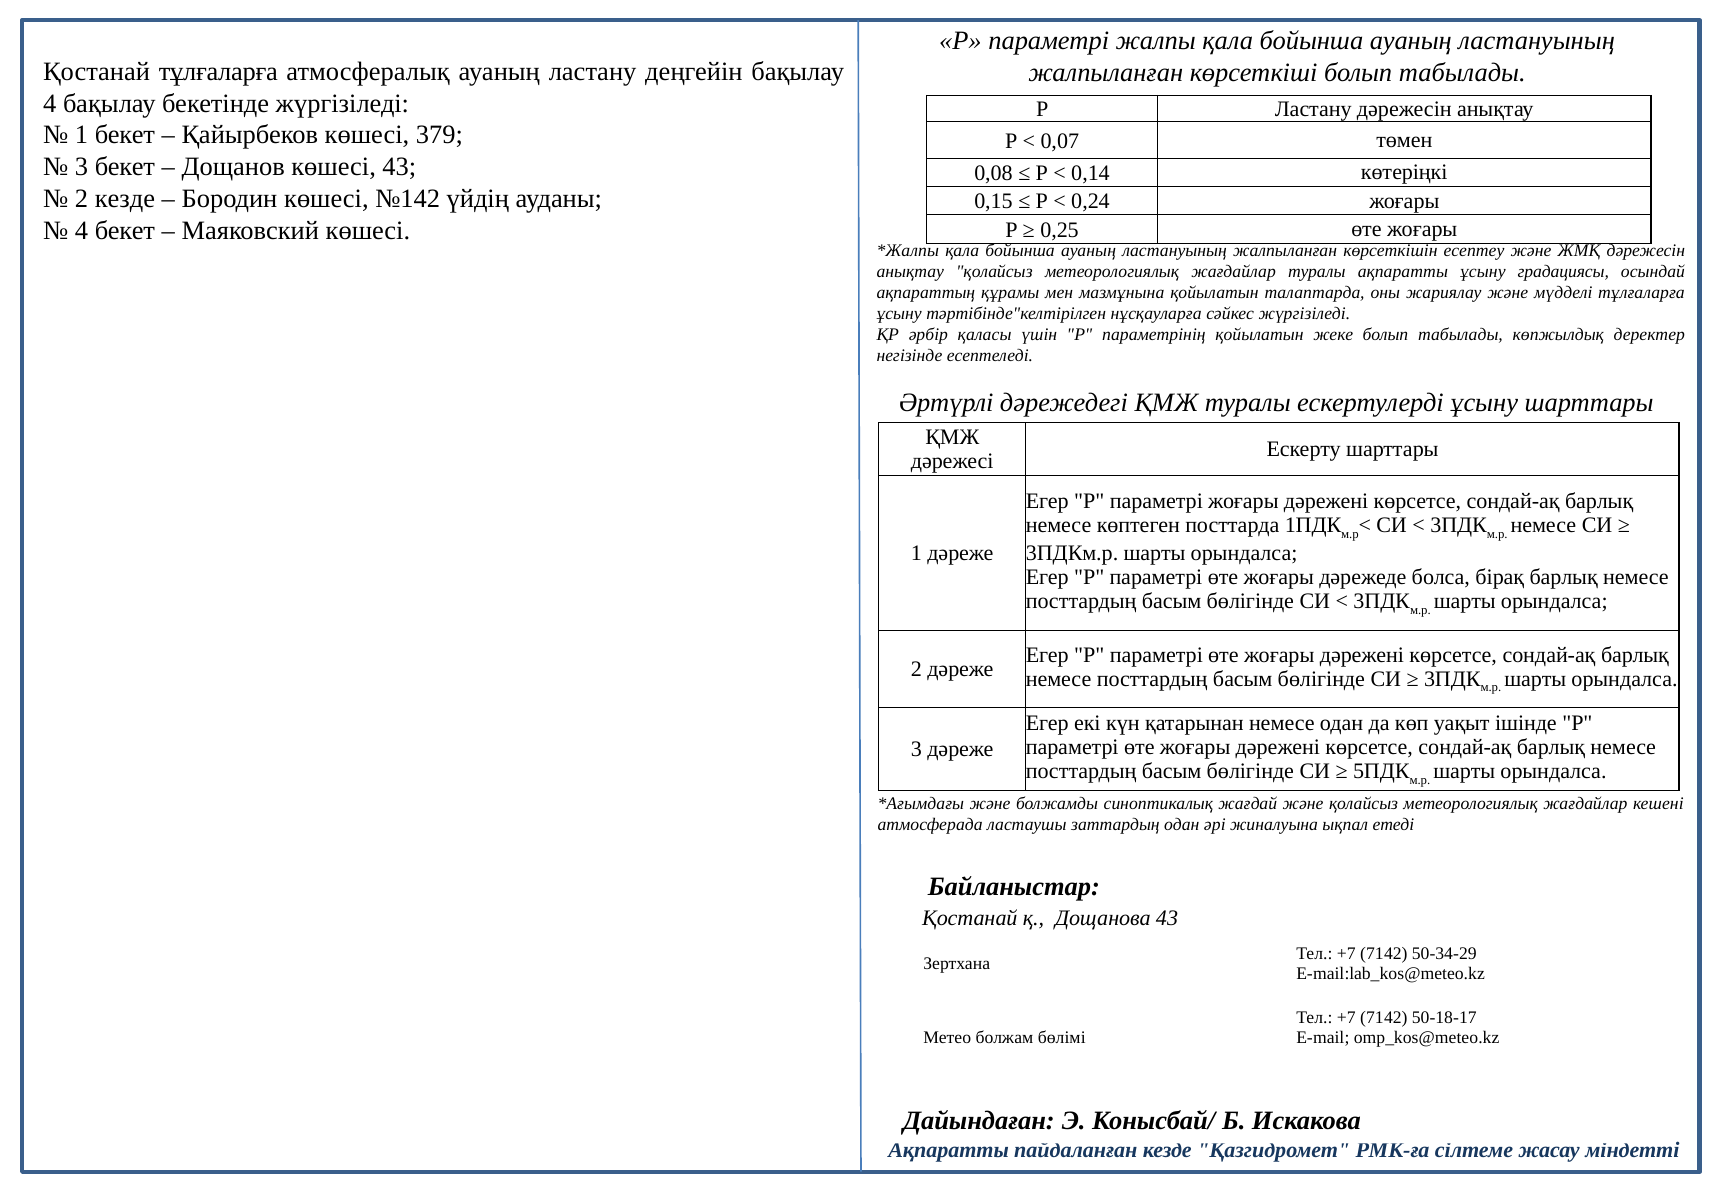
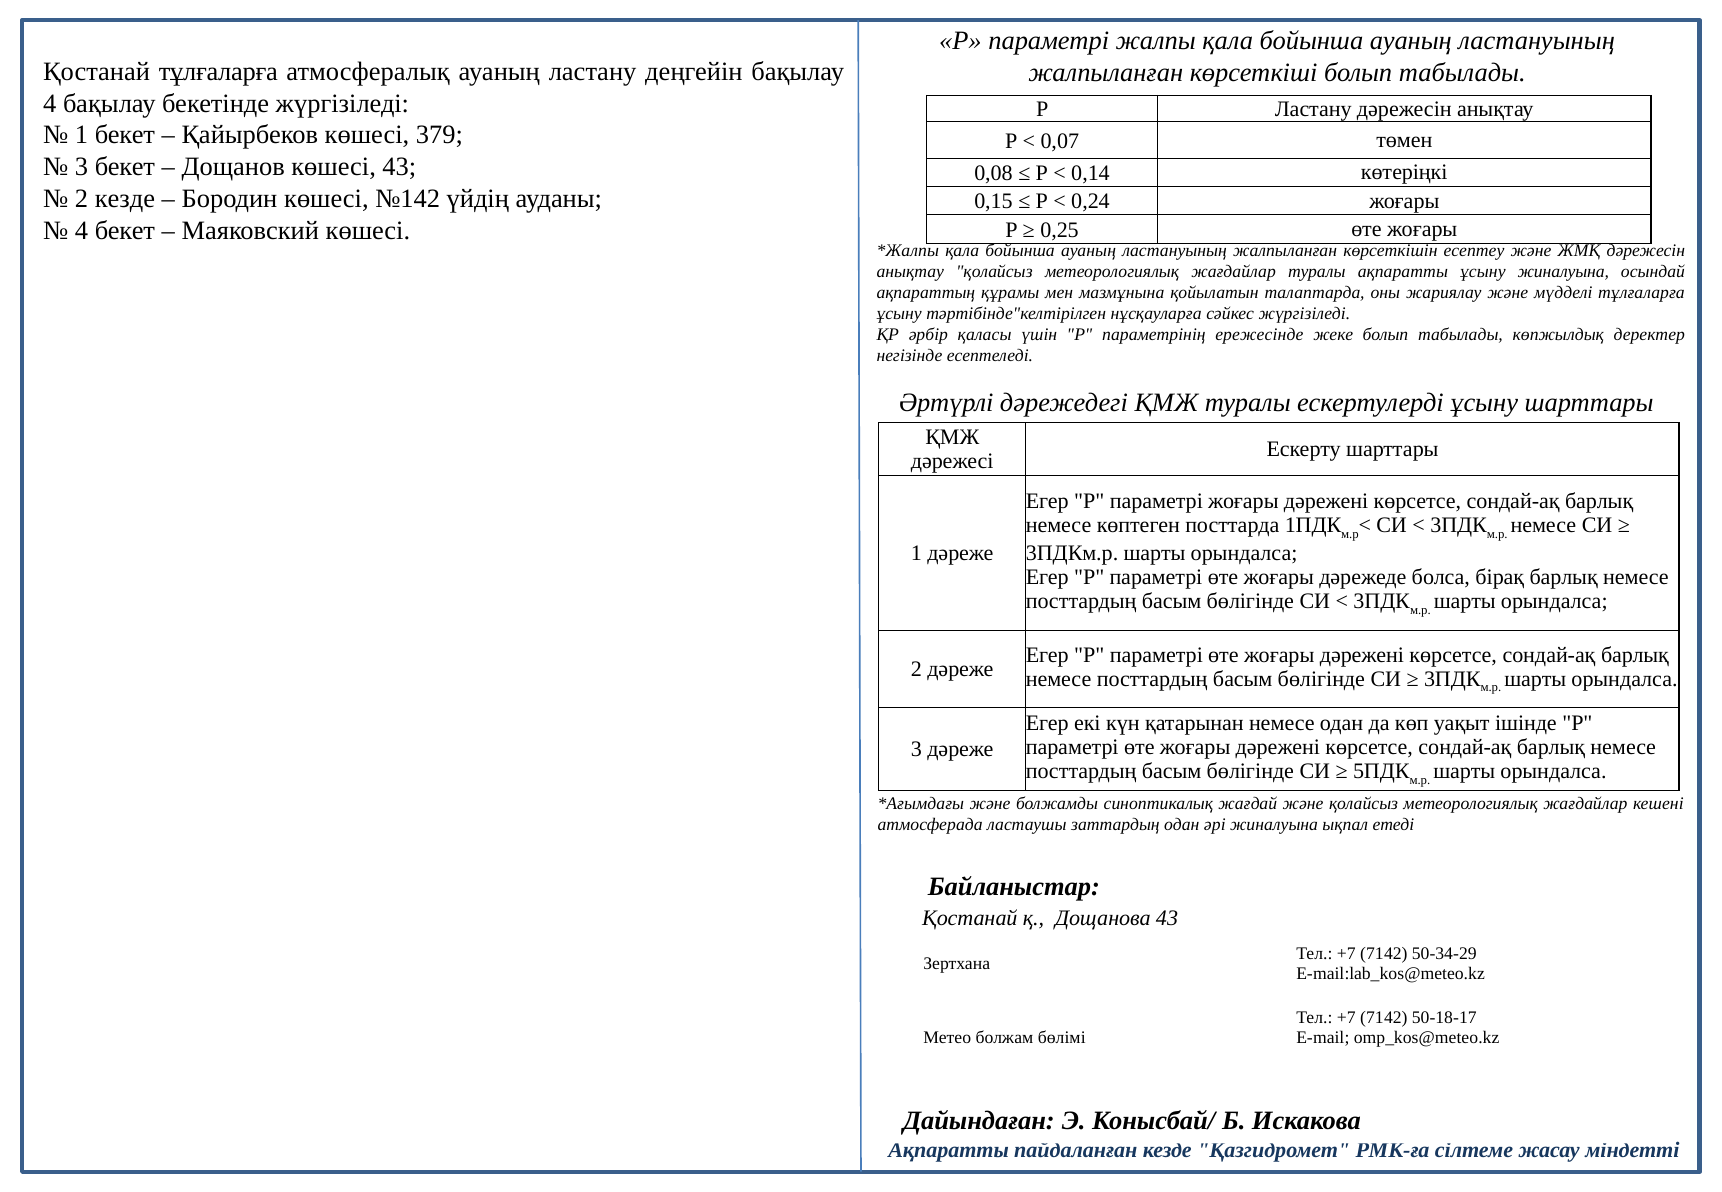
ұсыну градациясы: градациясы -> жиналуына
параметрінің қойылатын: қойылатын -> ережесінде
